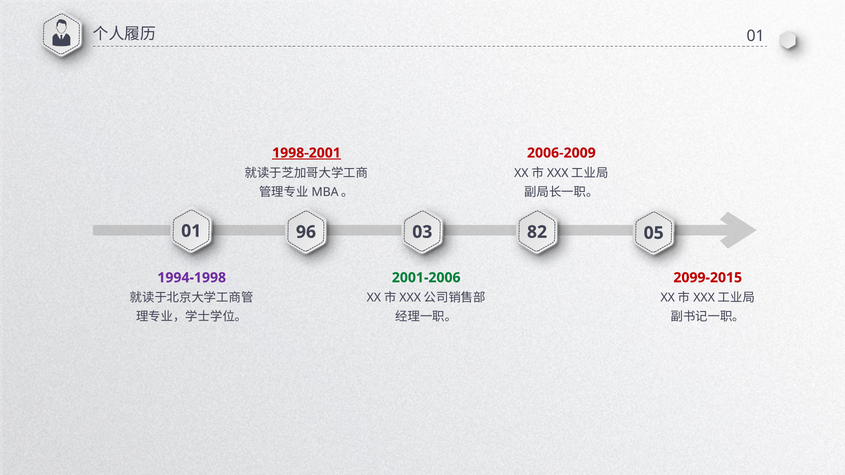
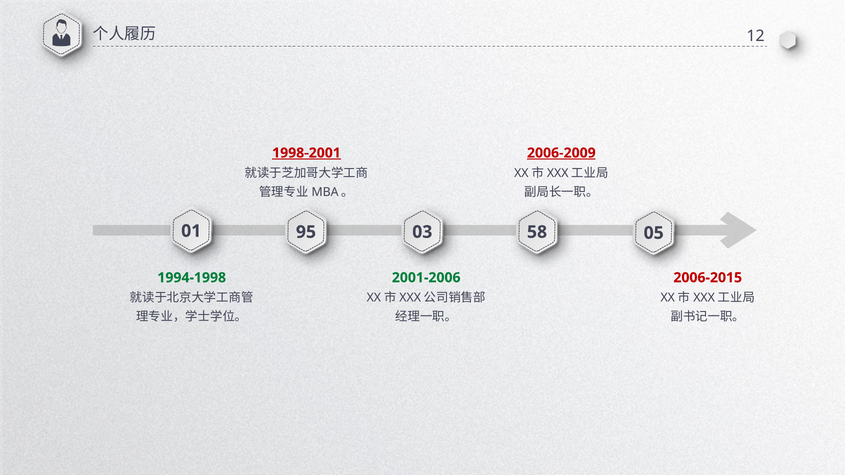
01 at (756, 36): 01 -> 12
2006-2009 underline: none -> present
96: 96 -> 95
82: 82 -> 58
1994-1998 colour: purple -> green
2099-2015: 2099-2015 -> 2006-2015
